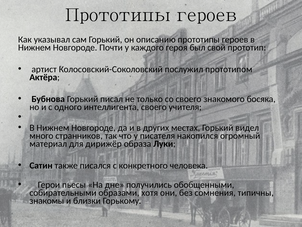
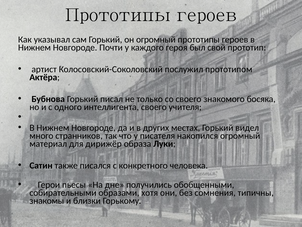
он описанию: описанию -> огромный
